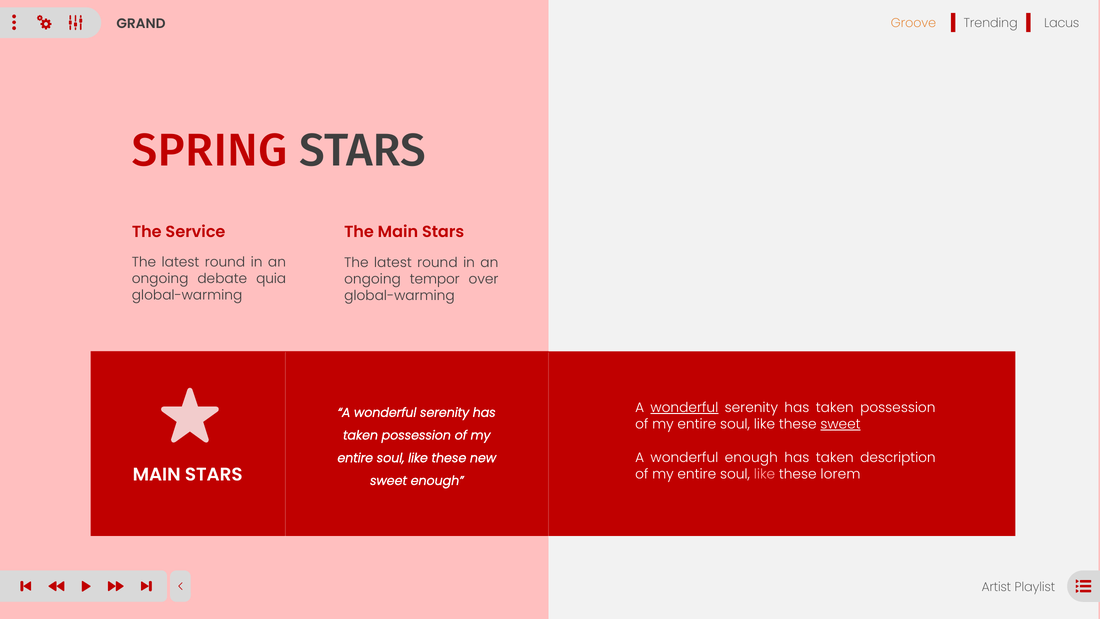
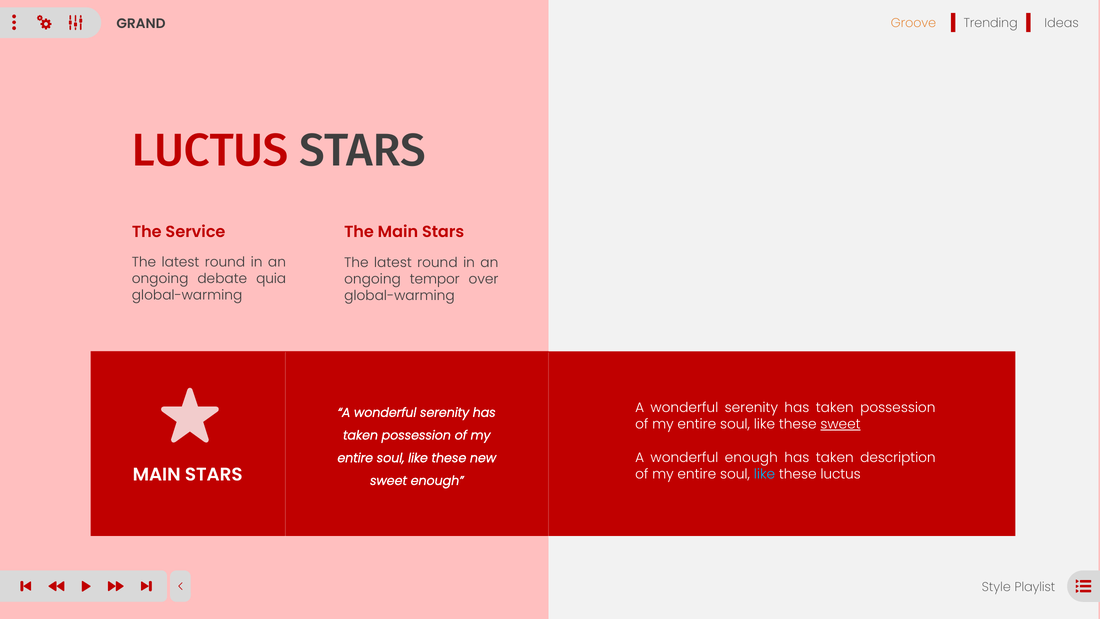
Lacus: Lacus -> Ideas
SPRING at (210, 151): SPRING -> LUCTUS
wonderful at (684, 407) underline: present -> none
like at (764, 474) colour: pink -> light blue
these lorem: lorem -> luctus
Artist: Artist -> Style
